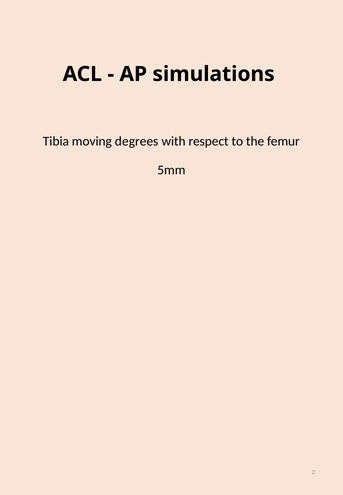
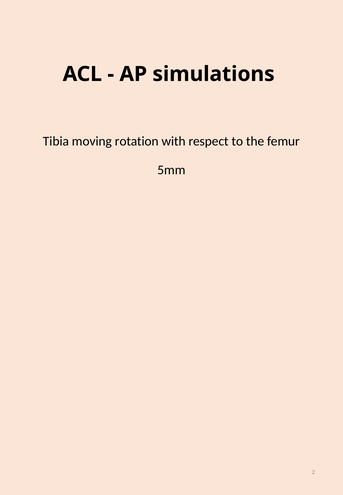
degrees: degrees -> rotation
